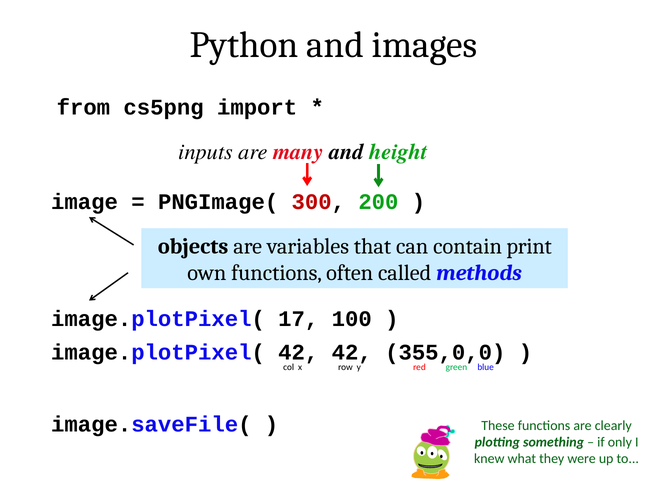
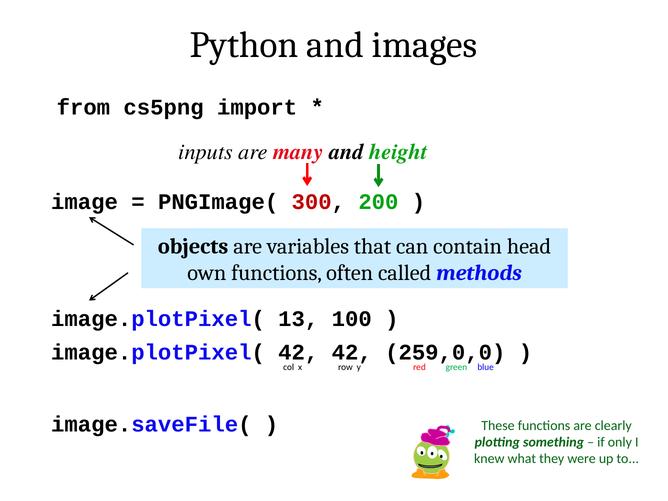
print: print -> head
17: 17 -> 13
355,0,0: 355,0,0 -> 259,0,0
